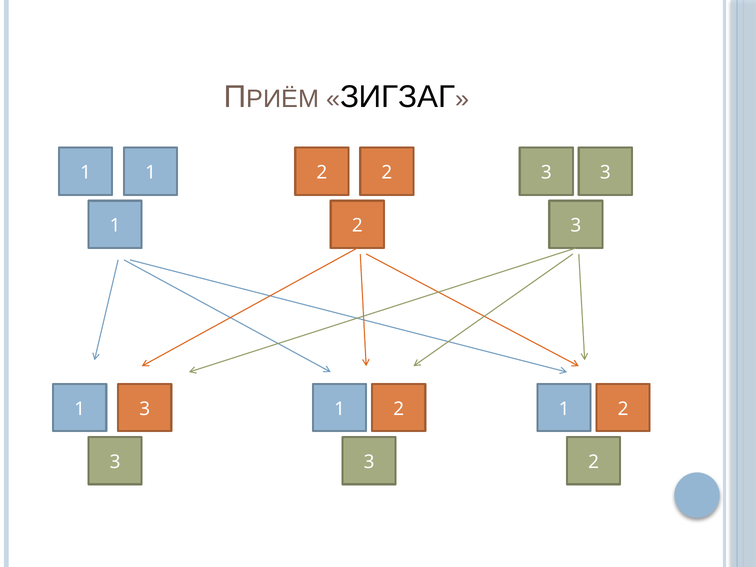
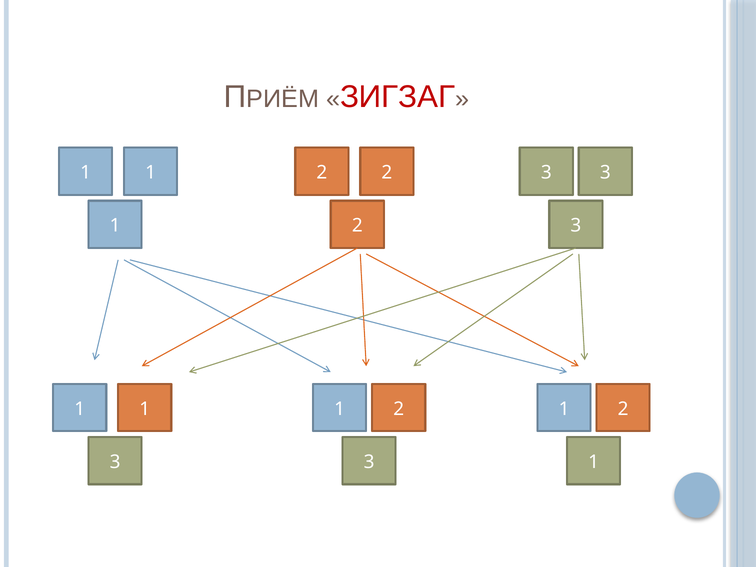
ЗИГЗАГ colour: black -> red
3 at (145, 409): 3 -> 1
2 at (594, 462): 2 -> 1
